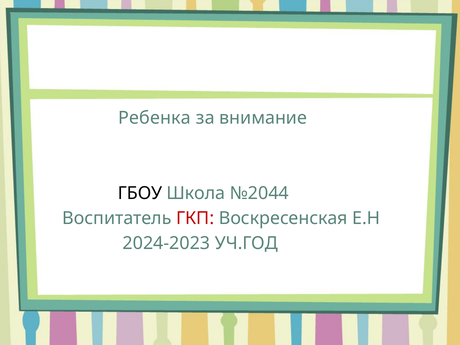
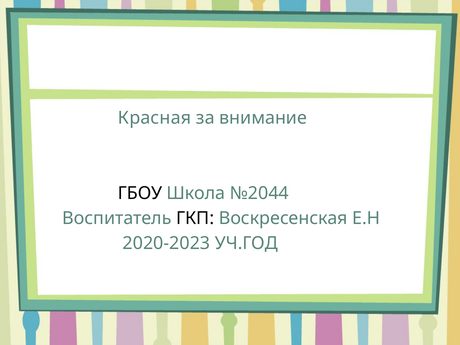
Ребенка: Ребенка -> Красная
ГКП colour: red -> black
2024-2023: 2024-2023 -> 2020-2023
